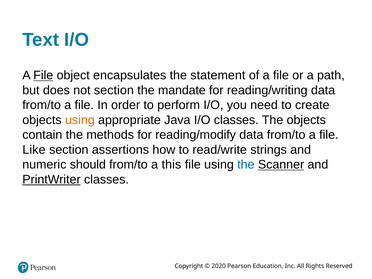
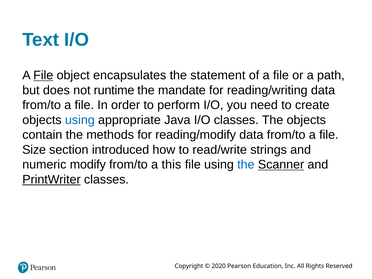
not section: section -> runtime
using at (80, 120) colour: orange -> blue
Like: Like -> Size
assertions: assertions -> introduced
should: should -> modify
